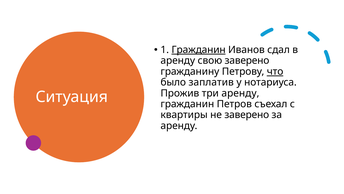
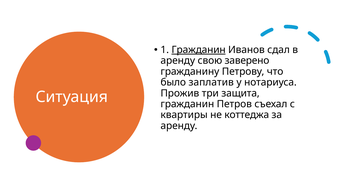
что underline: present -> none
три аренду: аренду -> защита
не заверено: заверено -> коттеджа
